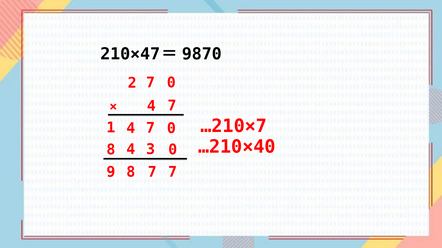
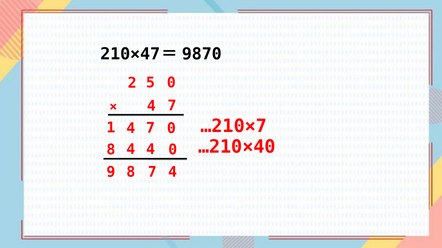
2 7: 7 -> 5
4 3: 3 -> 4
8 7 7: 7 -> 4
